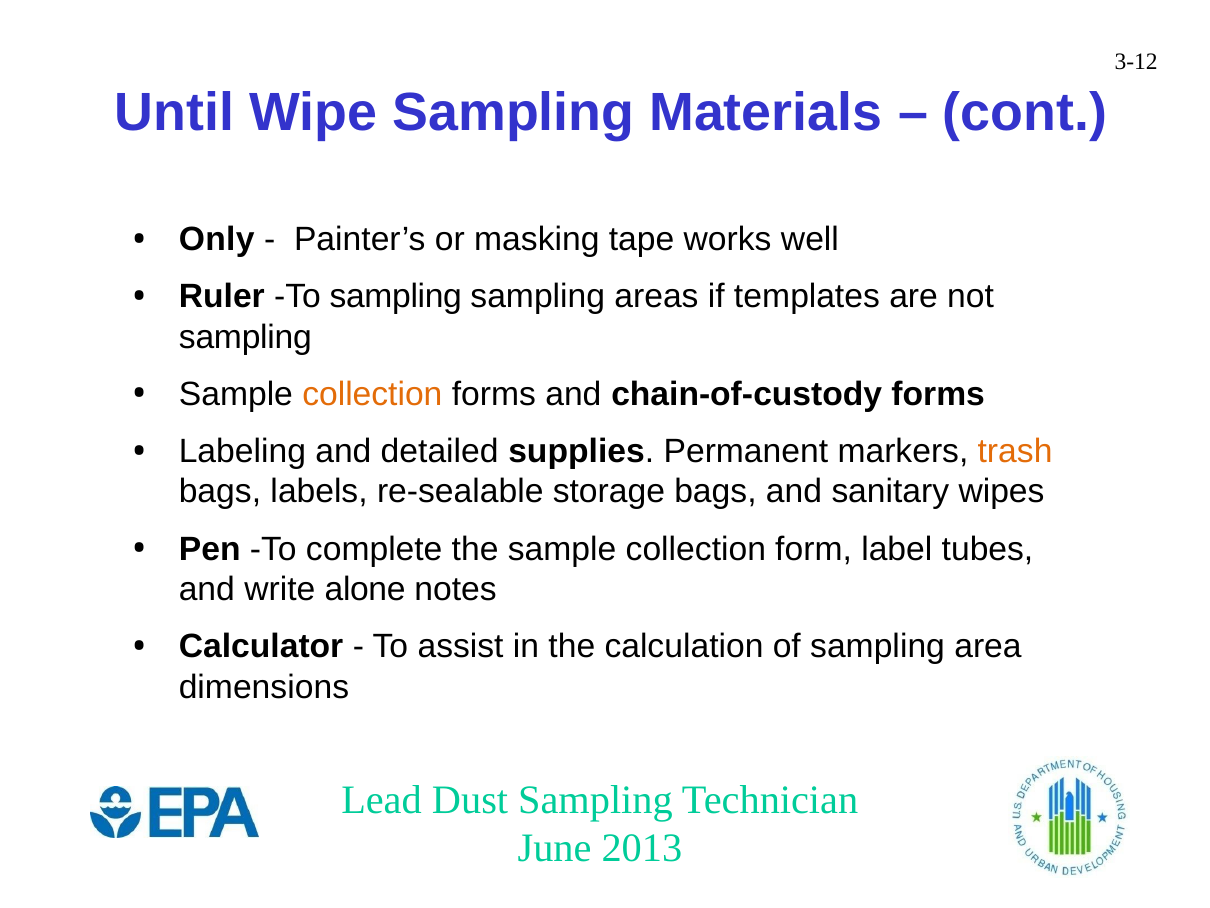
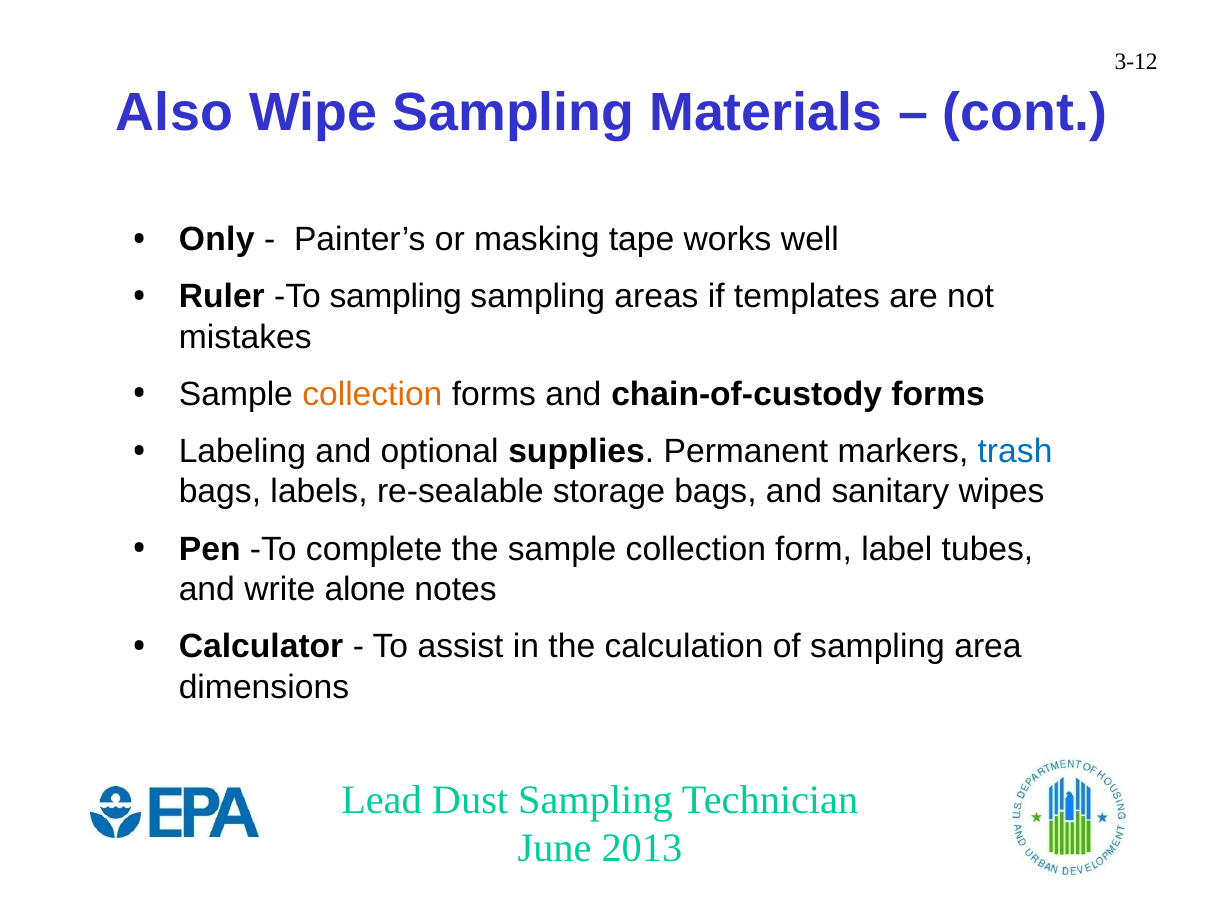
Until: Until -> Also
sampling at (245, 337): sampling -> mistakes
detailed: detailed -> optional
trash colour: orange -> blue
